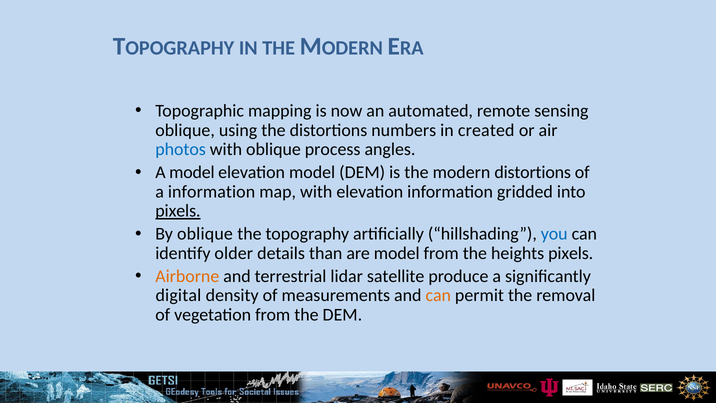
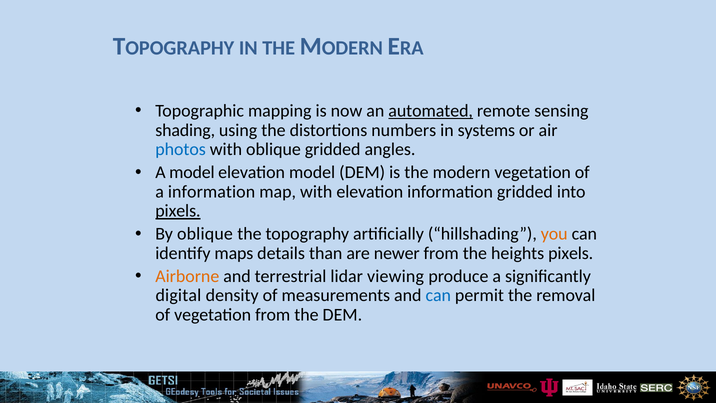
automated underline: none -> present
oblique at (185, 130): oblique -> shading
created: created -> systems
oblique process: process -> gridded
modern distortions: distortions -> vegetation
you colour: blue -> orange
older: older -> maps
are model: model -> newer
satellite: satellite -> viewing
can at (438, 295) colour: orange -> blue
